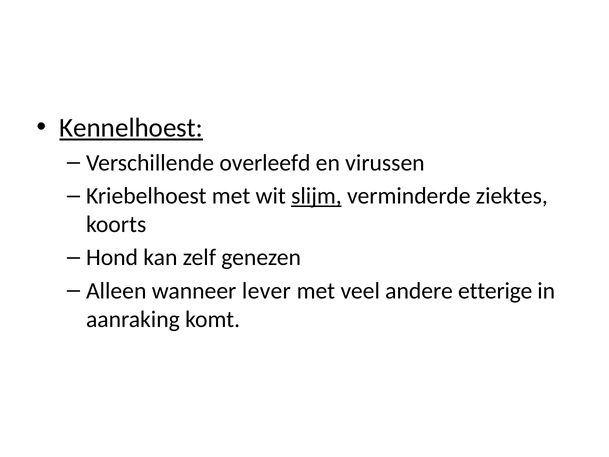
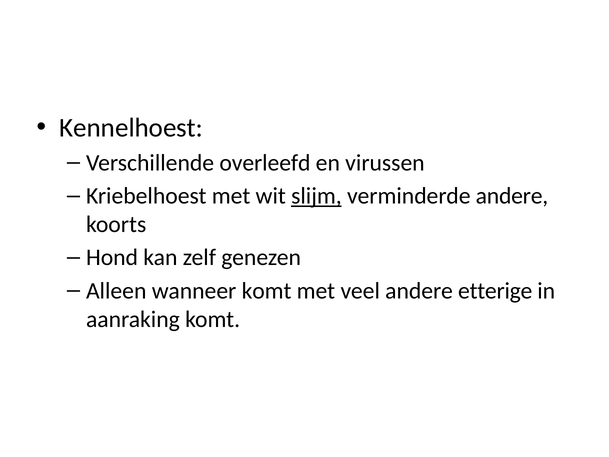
Kennelhoest underline: present -> none
verminderde ziektes: ziektes -> andere
wanneer lever: lever -> komt
